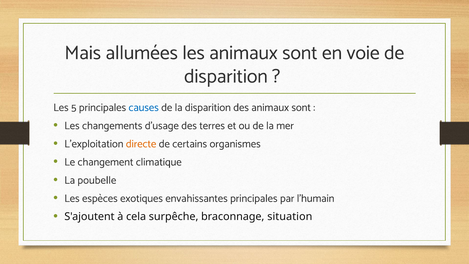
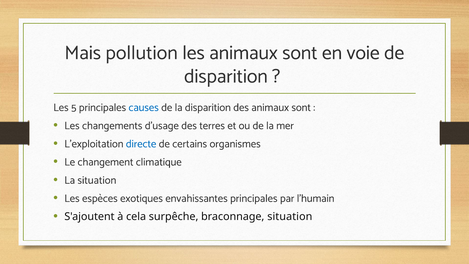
allumées: allumées -> pollution
directe colour: orange -> blue
La poubelle: poubelle -> situation
